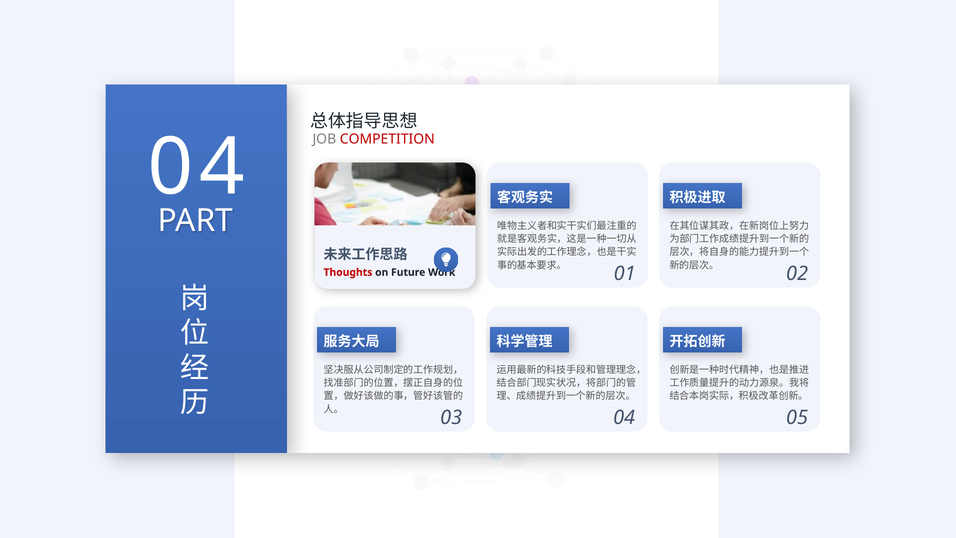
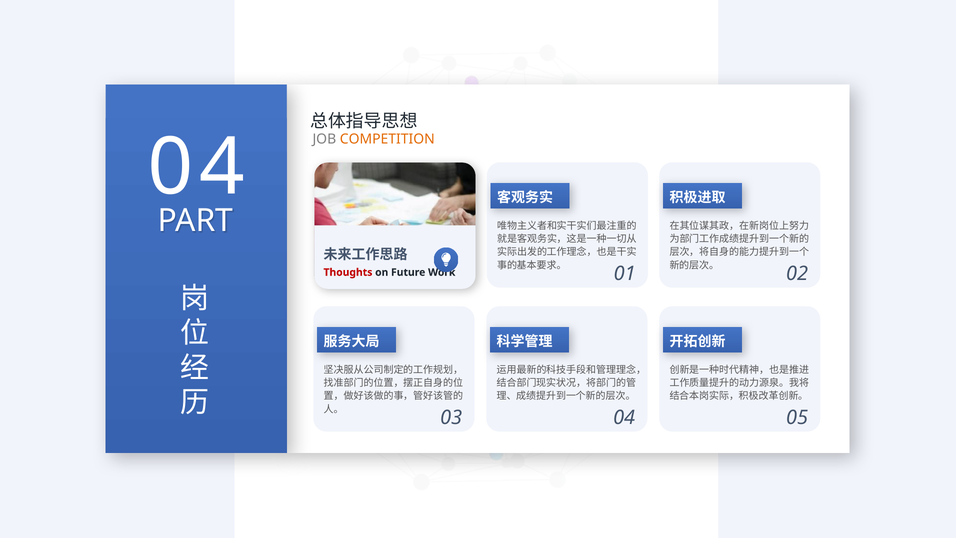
COMPETITION colour: red -> orange
